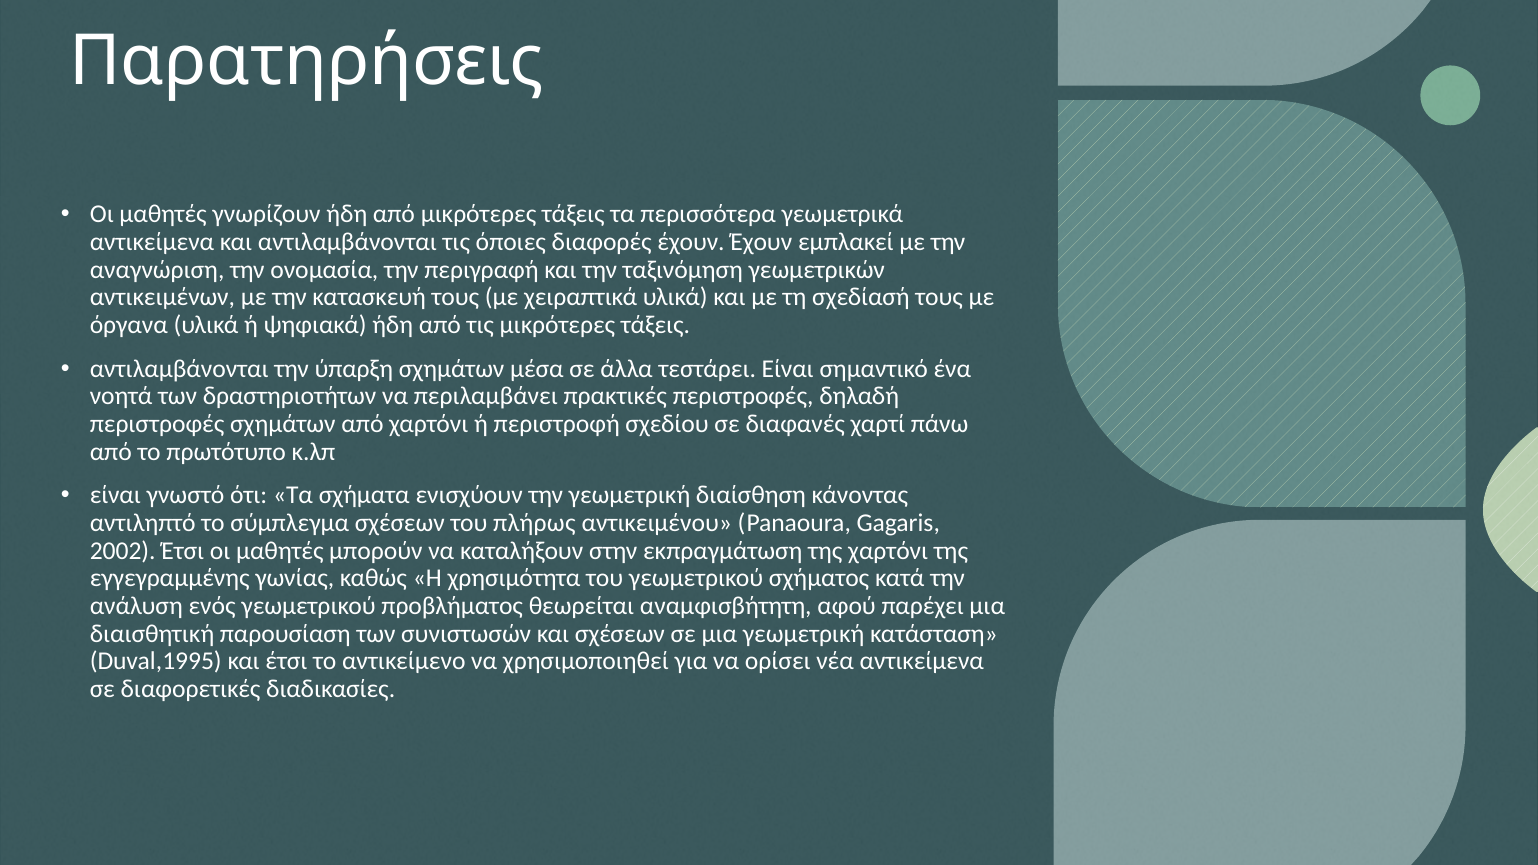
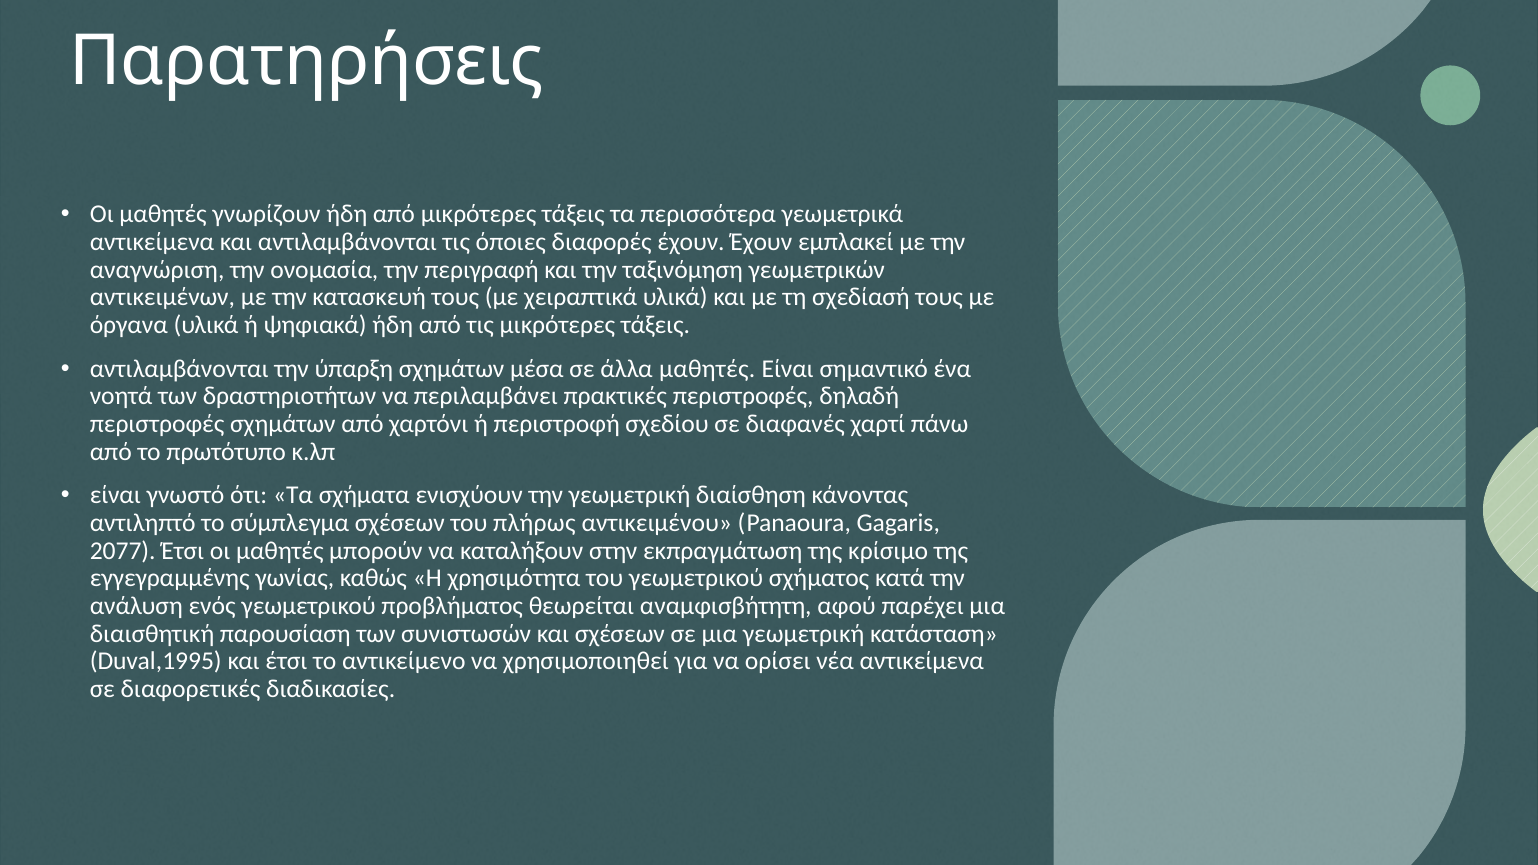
άλλα τεστάρει: τεστάρει -> μαθητές
2002: 2002 -> 2077
της χαρτόνι: χαρτόνι -> κρίσιμο
